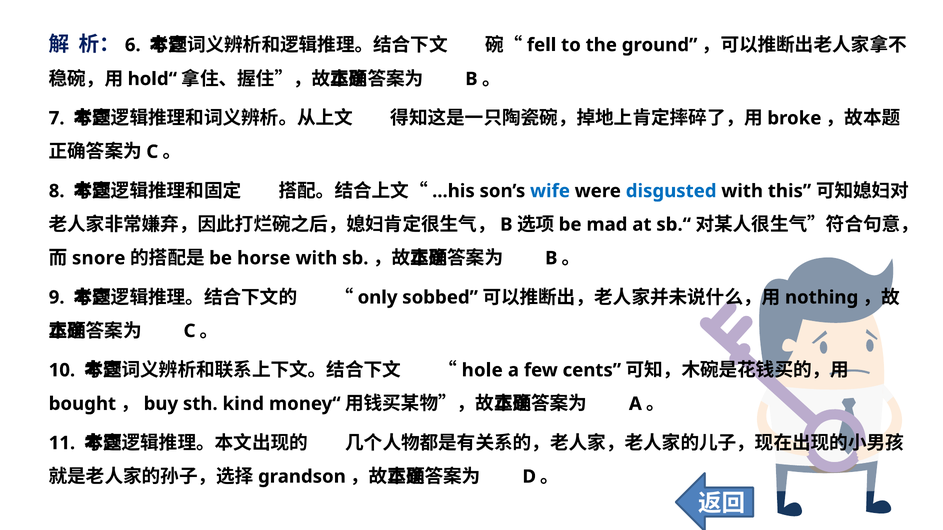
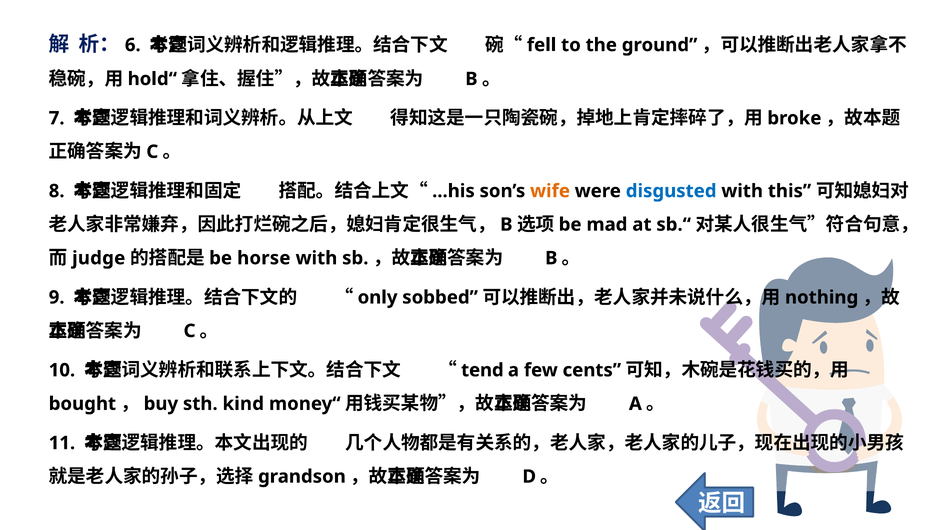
wife colour: blue -> orange
snore: snore -> judge
hole: hole -> tend
